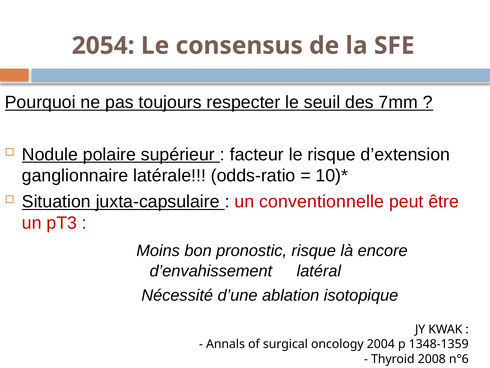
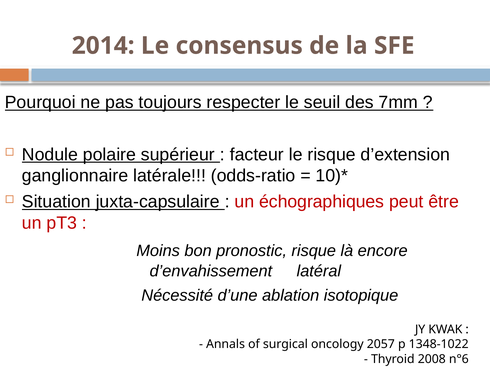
2054: 2054 -> 2014
conventionnelle: conventionnelle -> échographiques
2004: 2004 -> 2057
1348-1359: 1348-1359 -> 1348-1022
